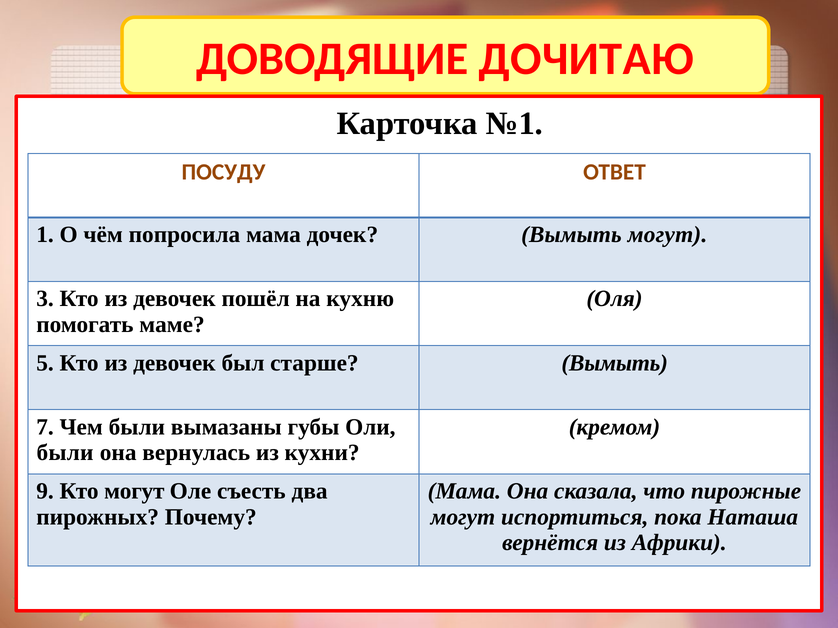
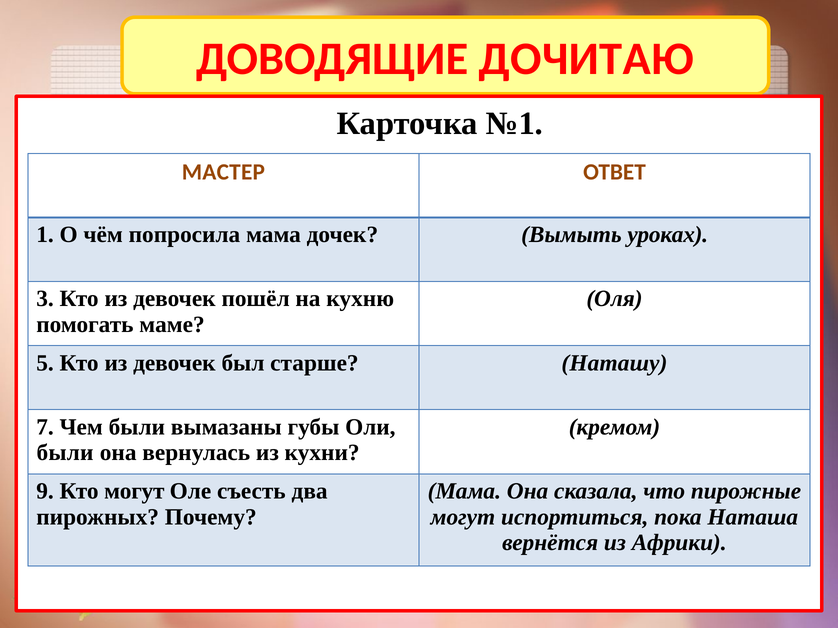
ПОСУДУ: ПОСУДУ -> МАСТЕР
Вымыть могут: могут -> уроках
старше Вымыть: Вымыть -> Наташу
